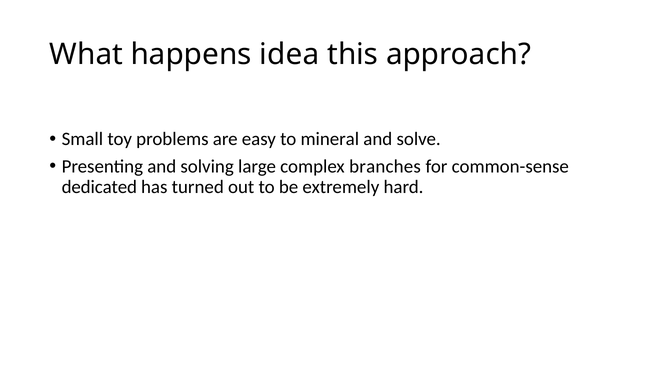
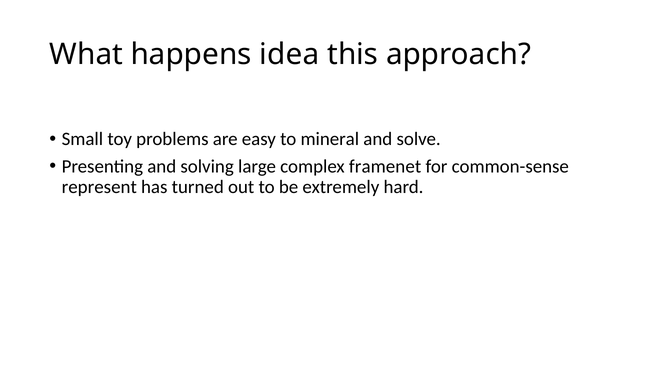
branches: branches -> framenet
dedicated: dedicated -> represent
